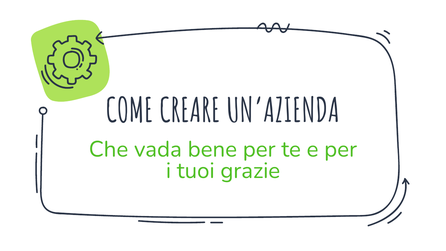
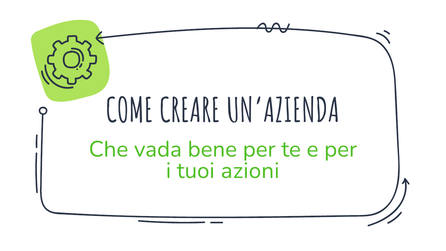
grazie: grazie -> azioni
